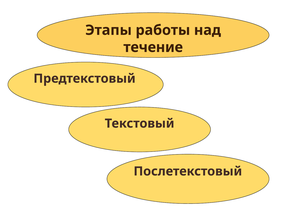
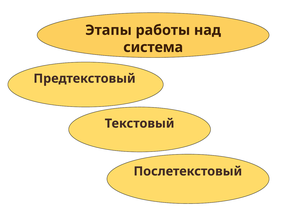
течение: течение -> система
